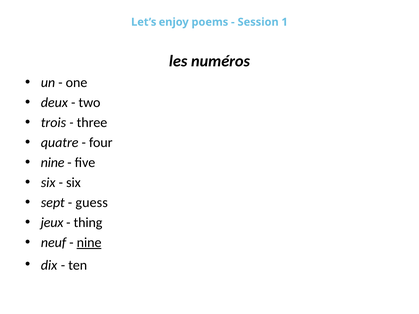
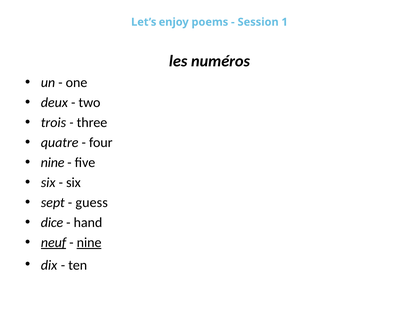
jeux: jeux -> dice
thing: thing -> hand
neuf underline: none -> present
